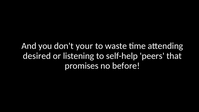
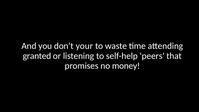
desired: desired -> granted
before: before -> money
